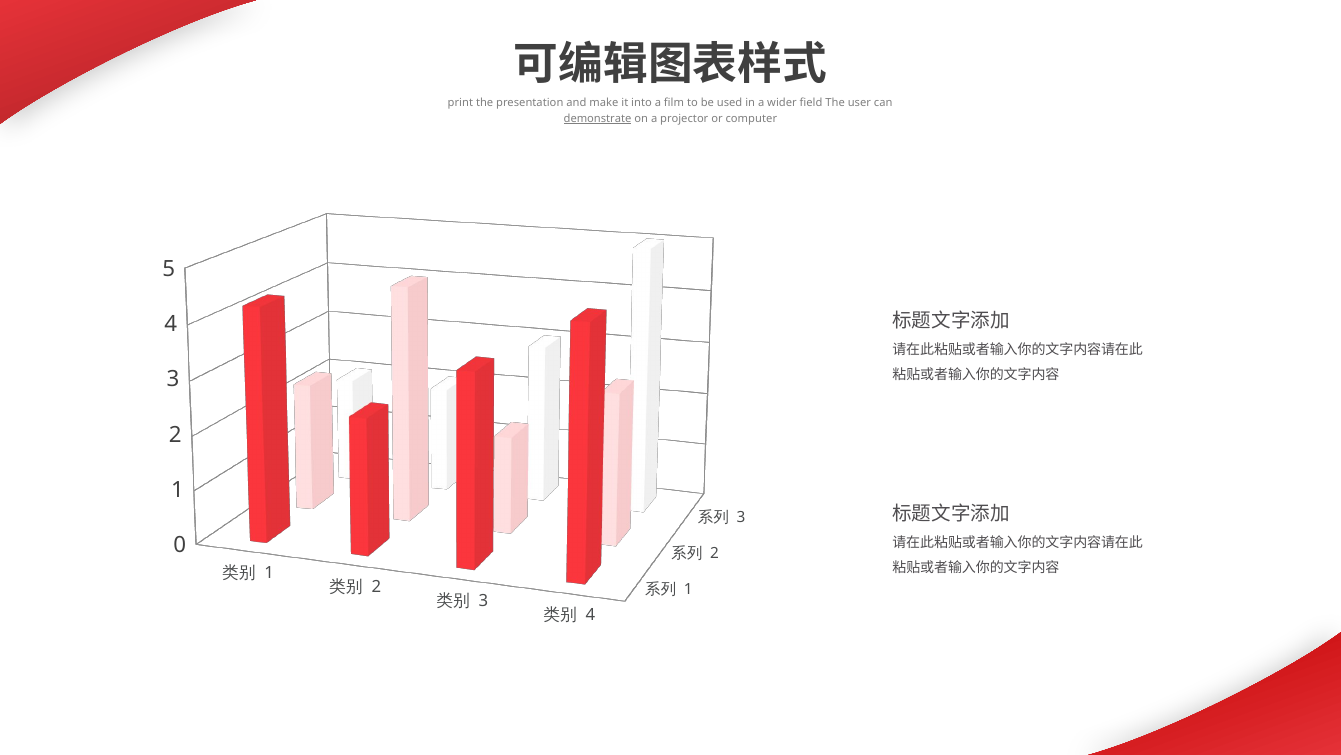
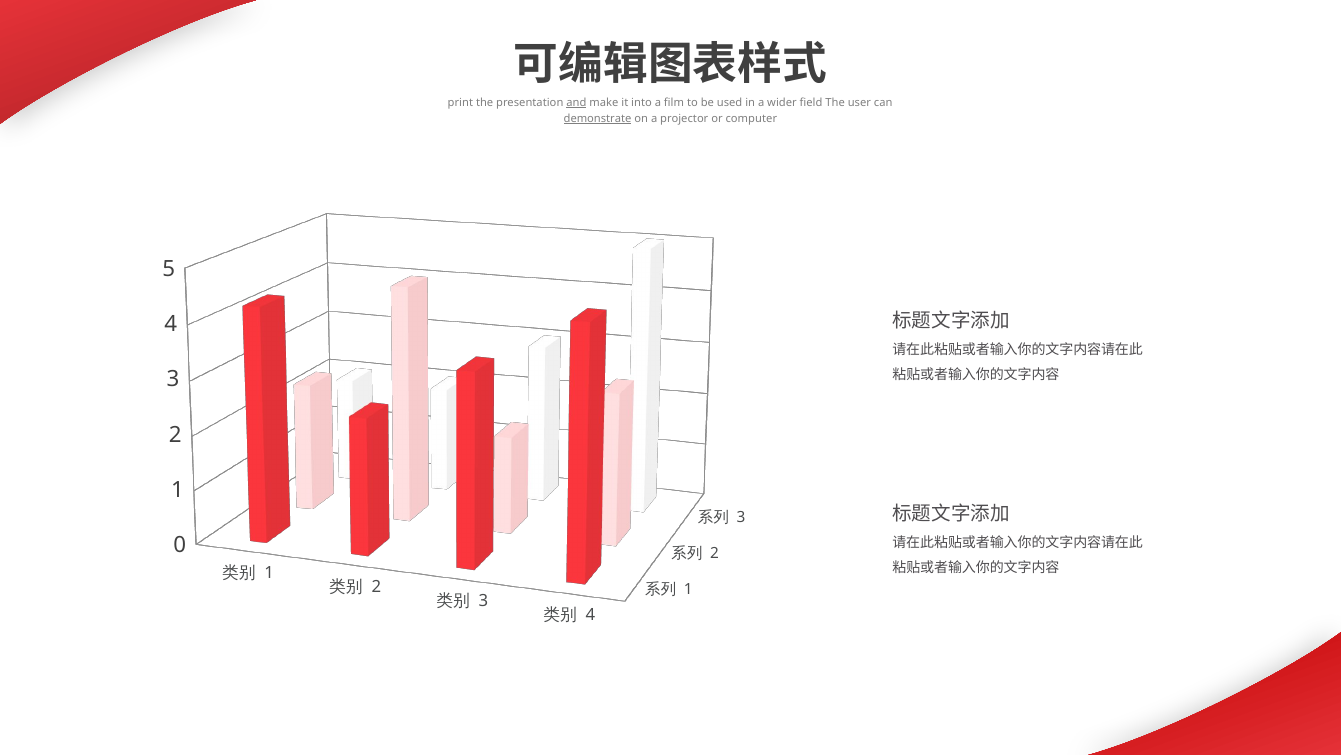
and underline: none -> present
